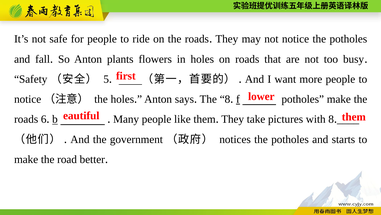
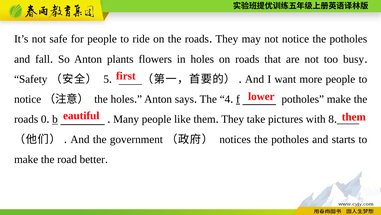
The 8: 8 -> 4
6: 6 -> 0
